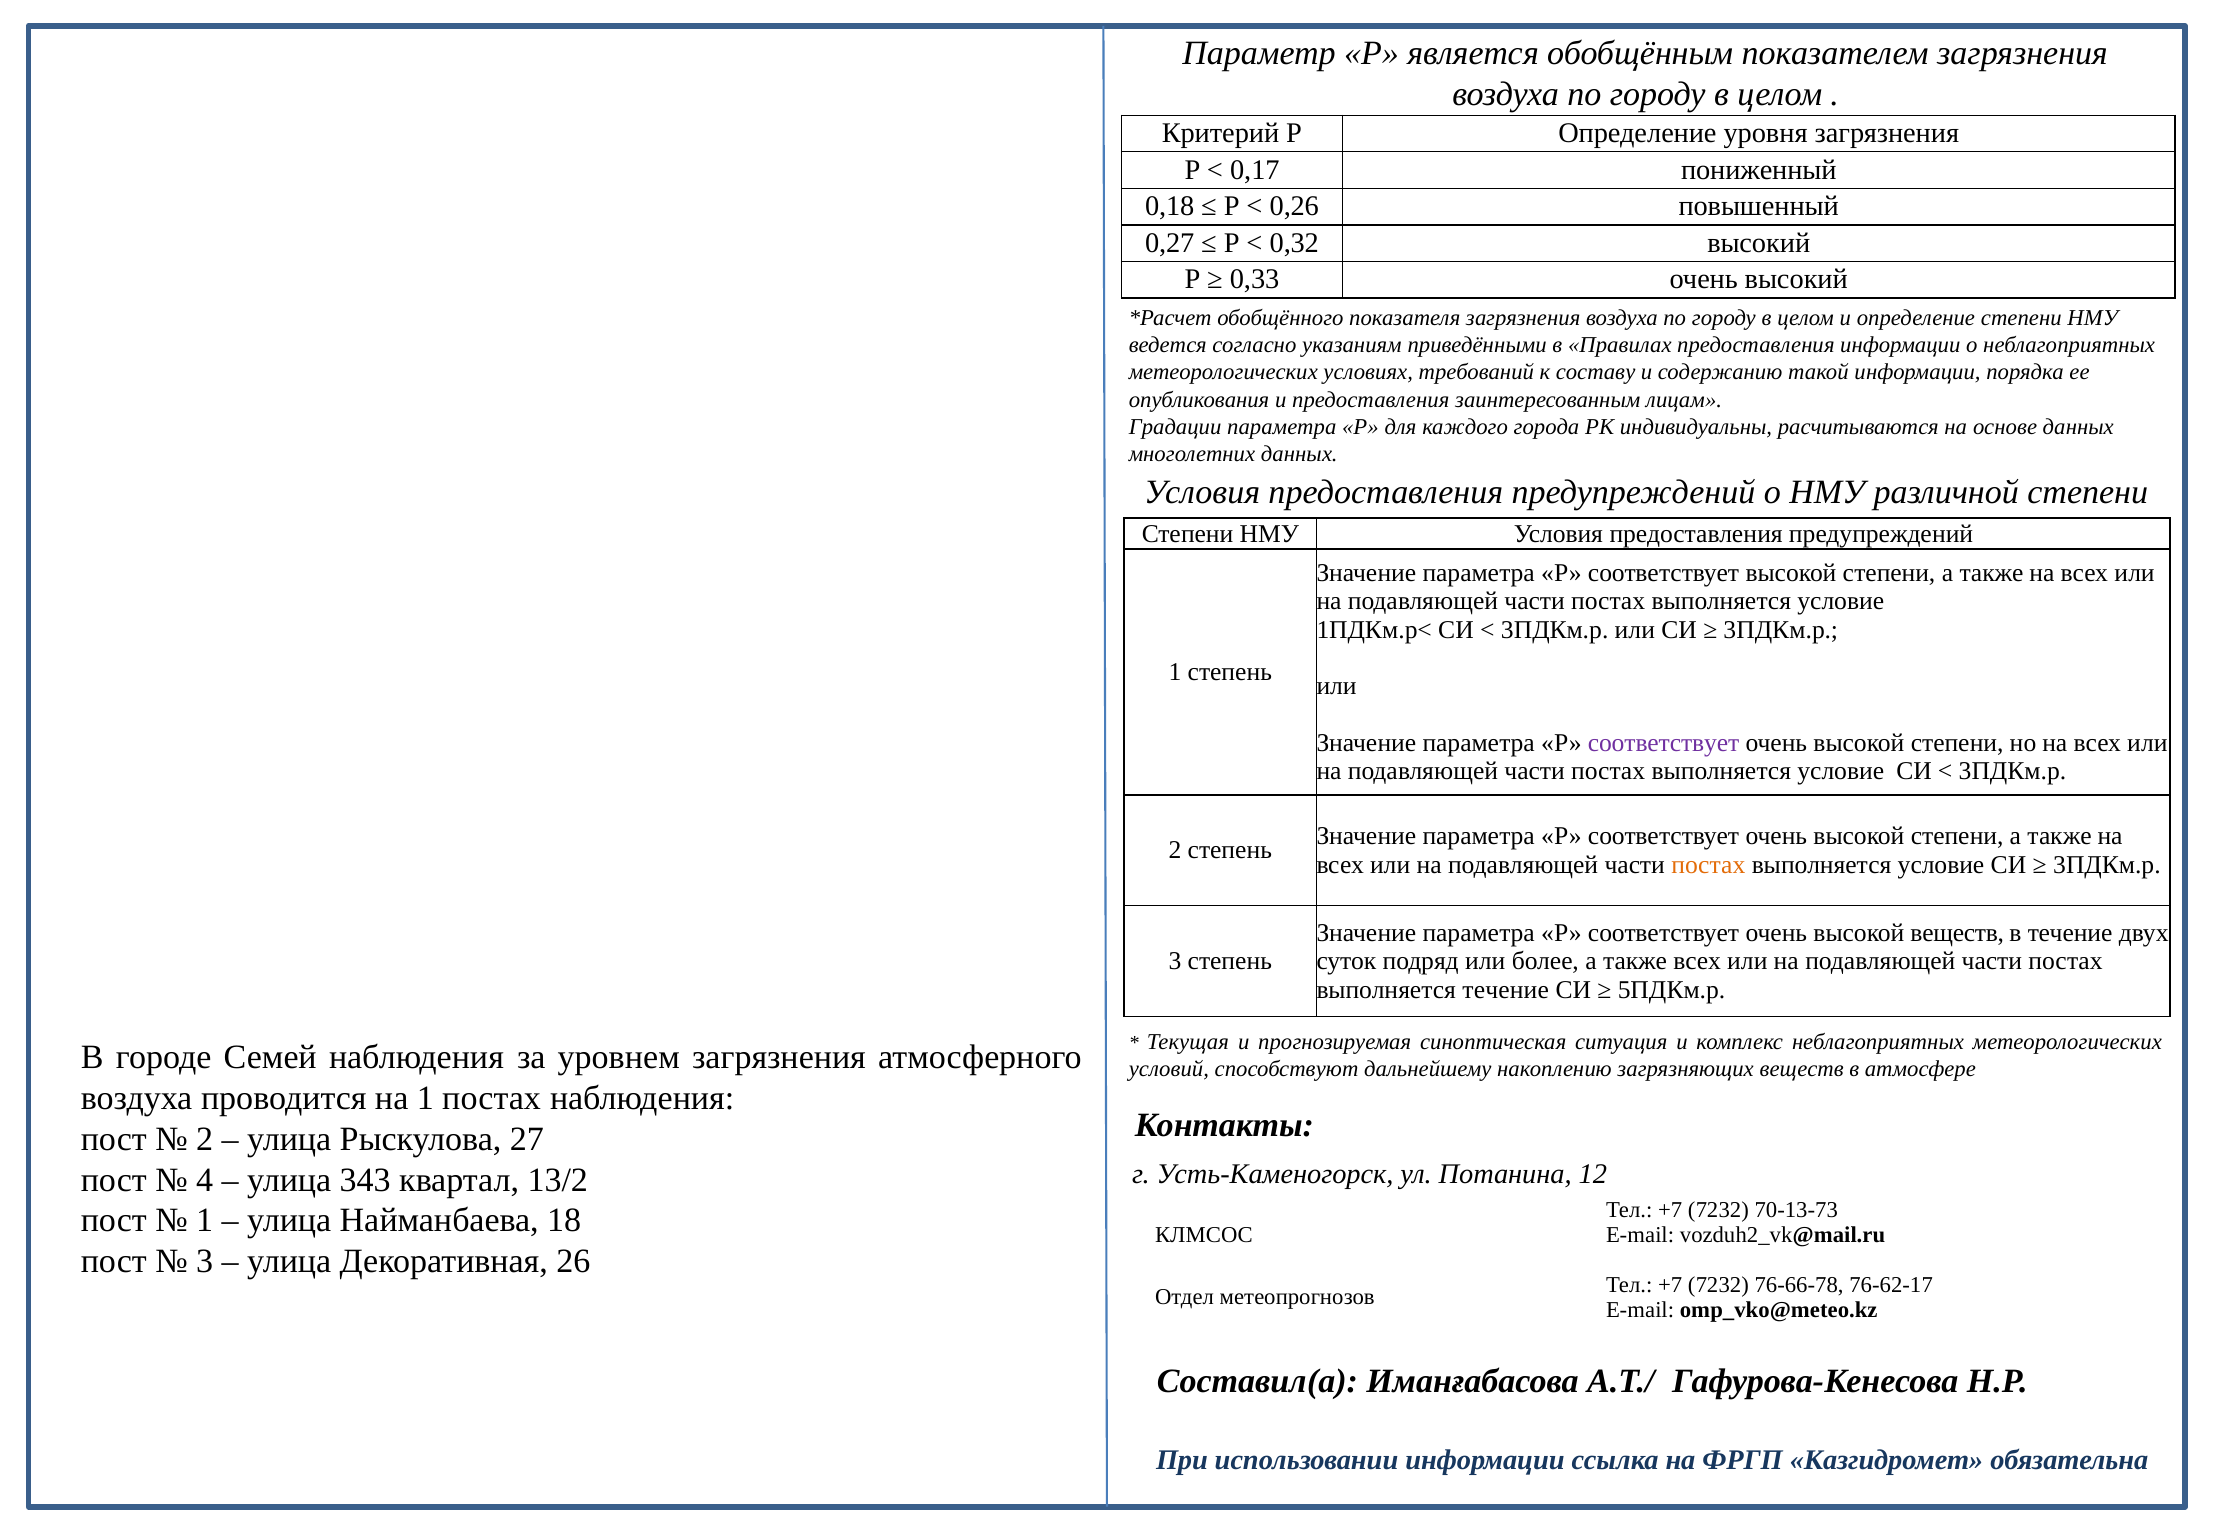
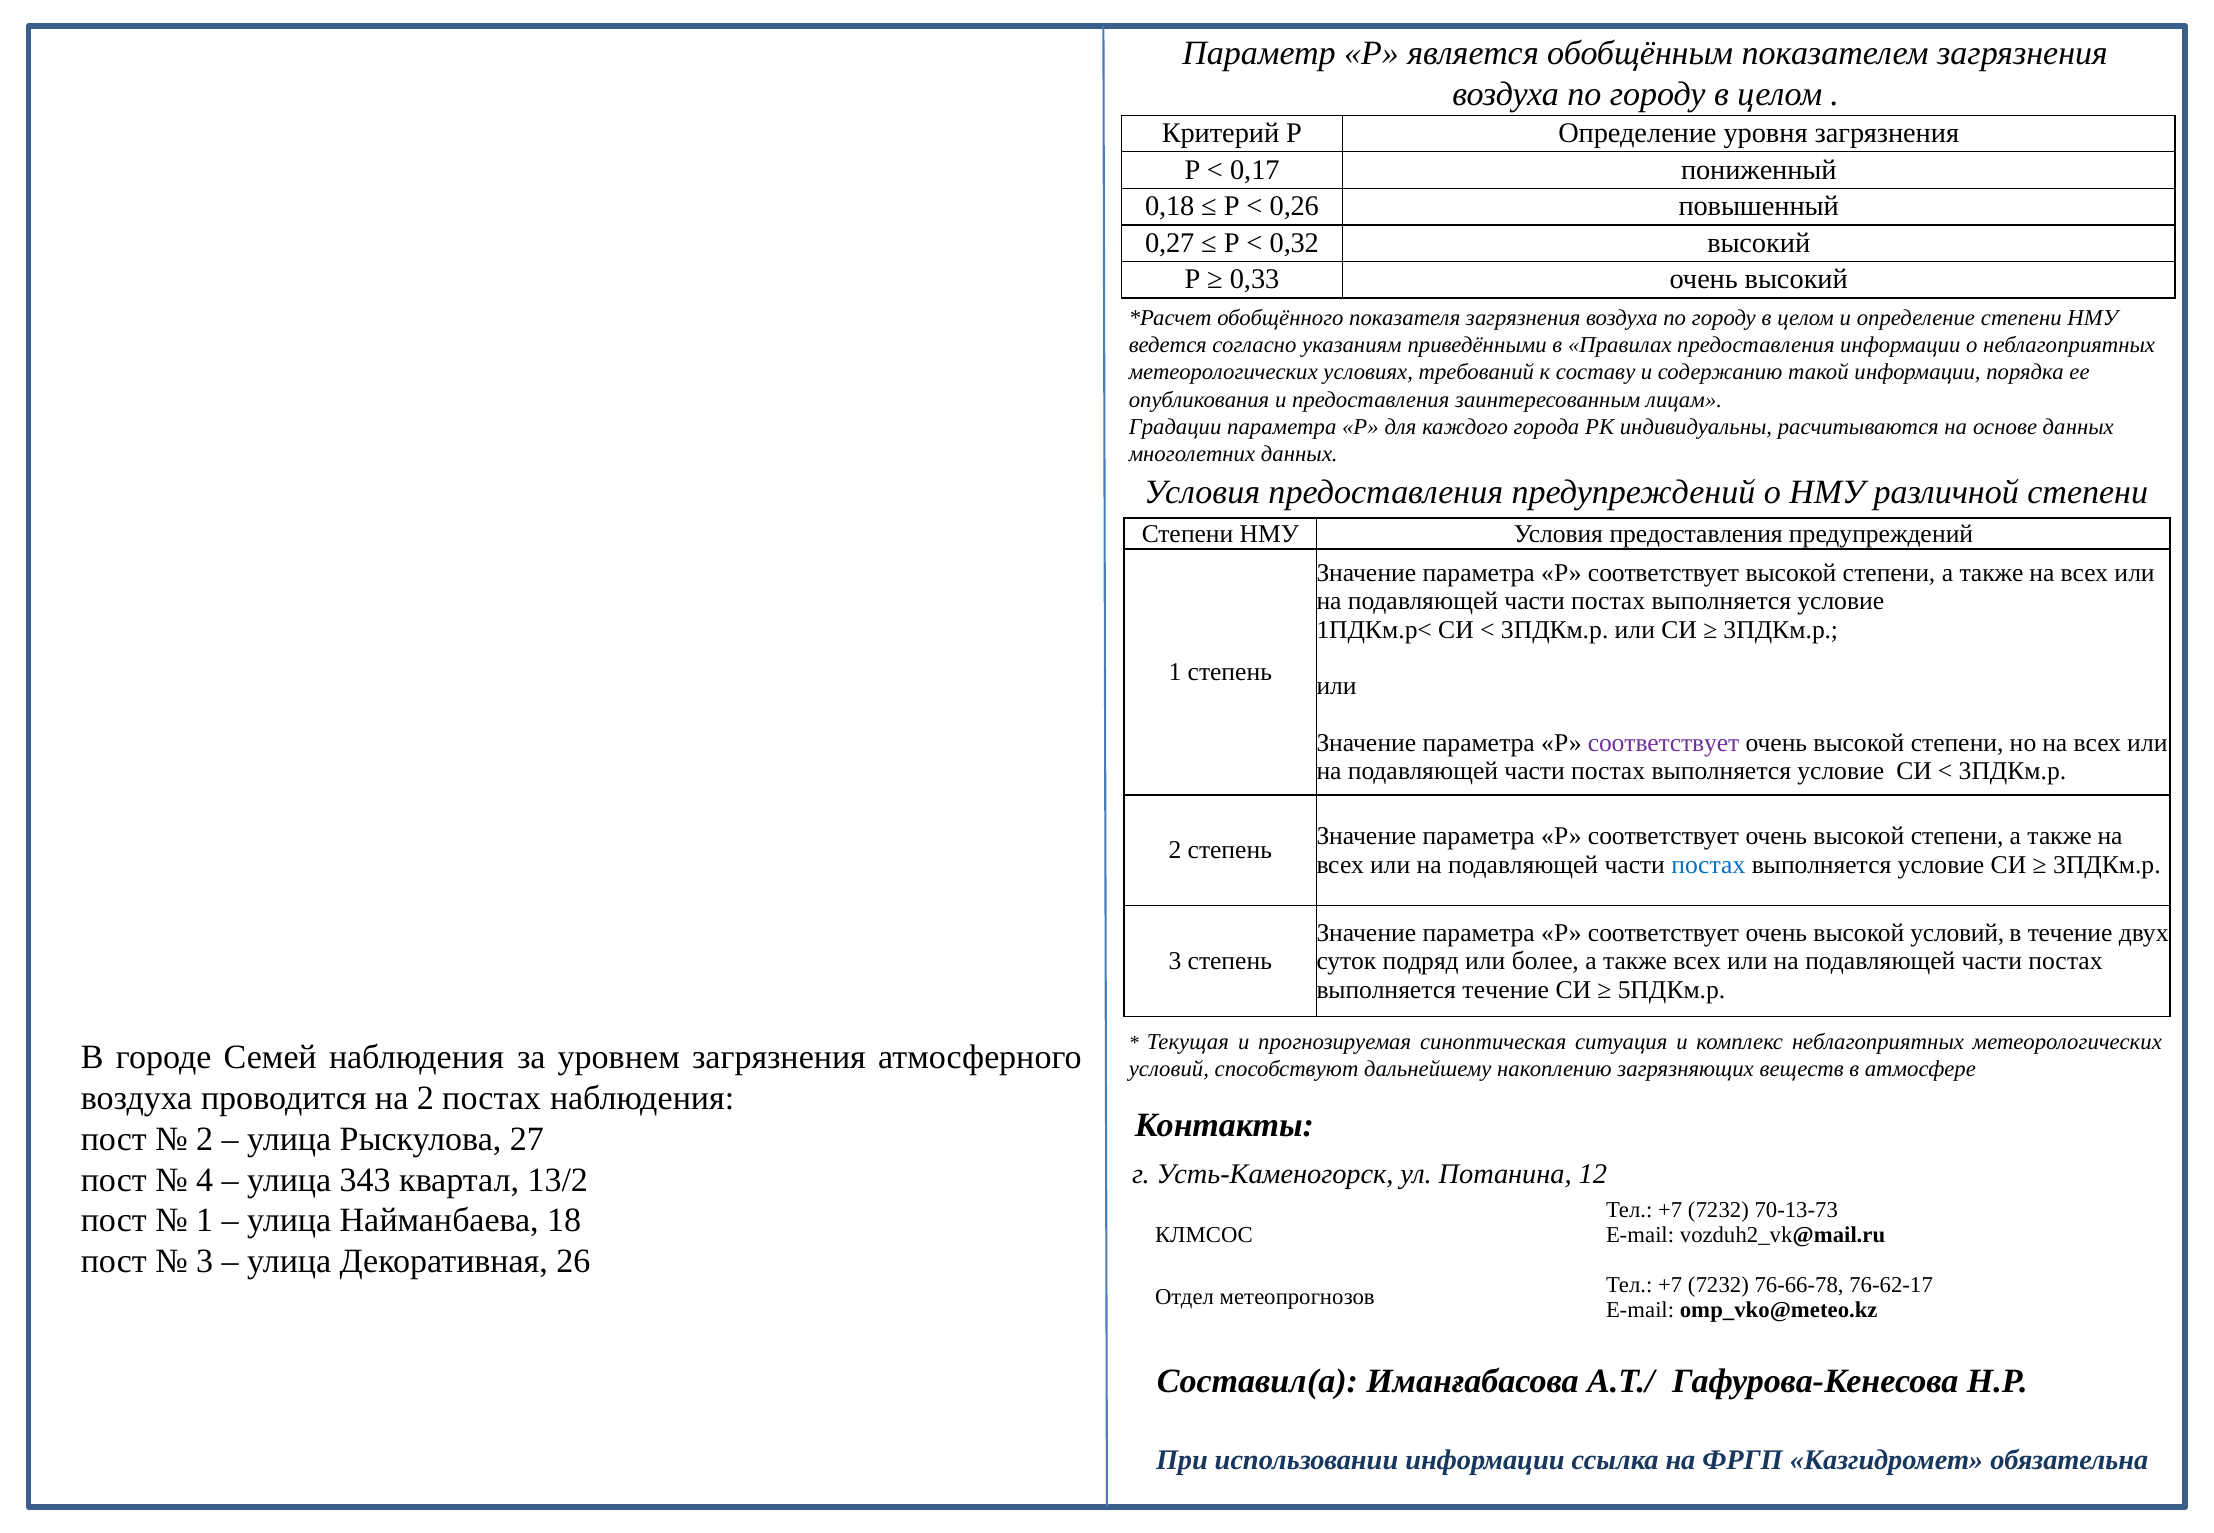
постах at (1708, 865) colour: orange -> blue
высокой веществ: веществ -> условий
на 1: 1 -> 2
